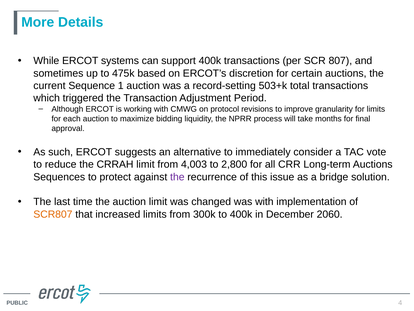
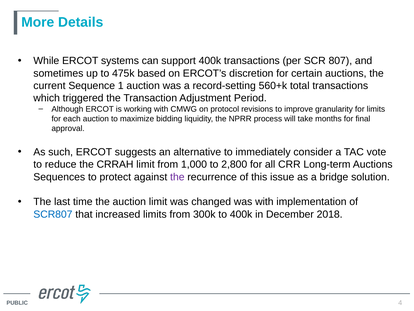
503+k: 503+k -> 560+k
4,003: 4,003 -> 1,000
SCR807 colour: orange -> blue
2060: 2060 -> 2018
